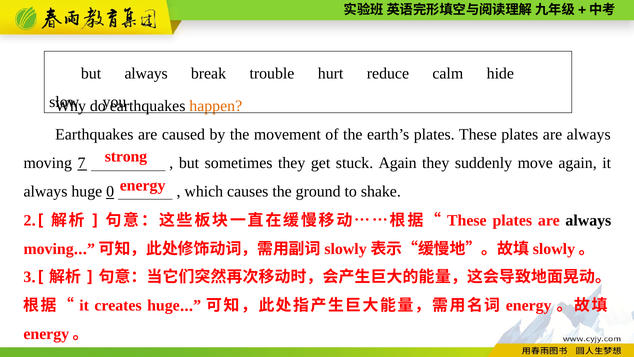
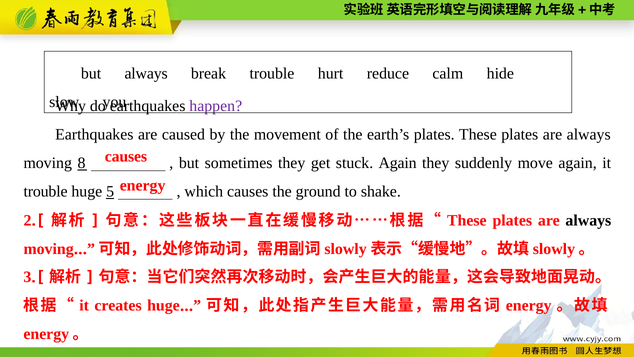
happen colour: orange -> purple
strong at (126, 156): strong -> causes
7: 7 -> 8
always at (45, 191): always -> trouble
0: 0 -> 5
